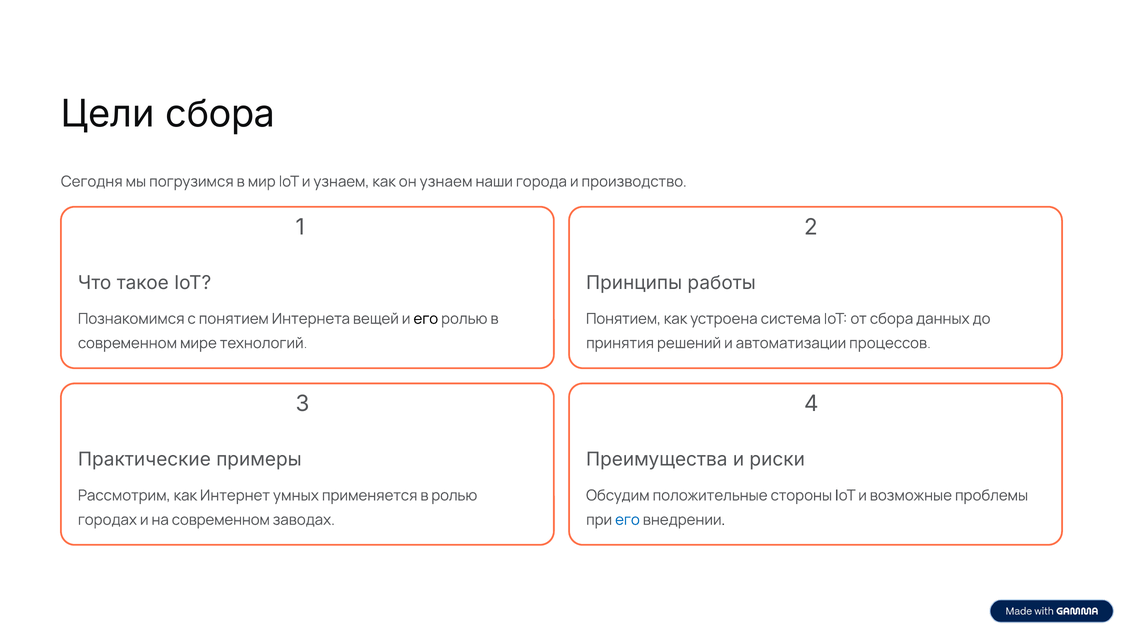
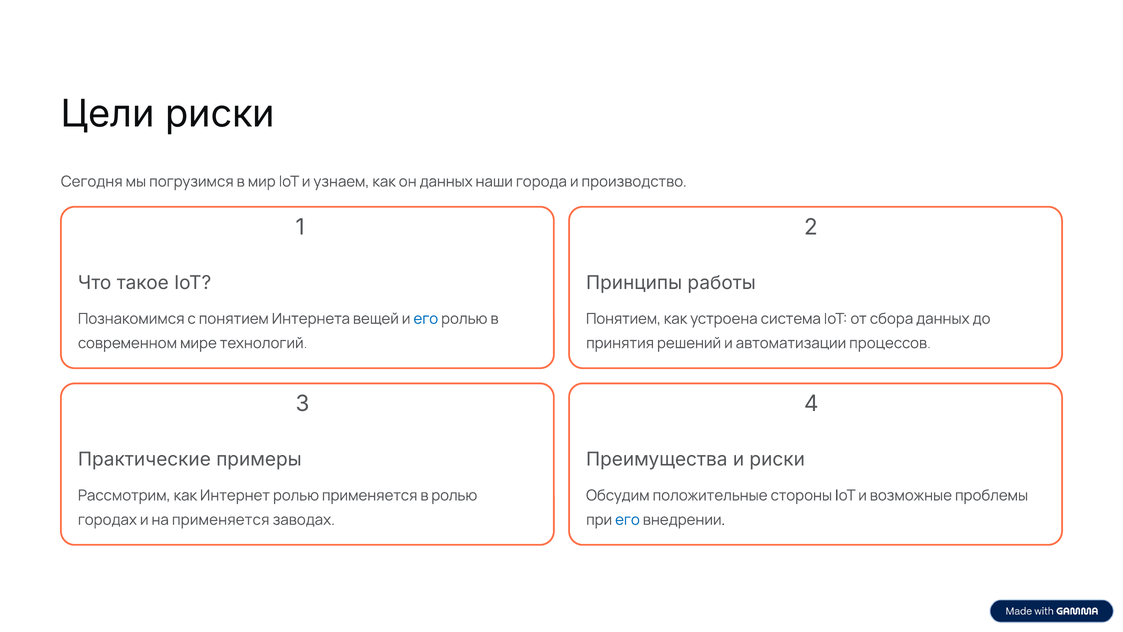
Цели сбора: сбора -> риски
он узнаем: узнаем -> данных
его at (426, 319) colour: black -> blue
Интернет умных: умных -> ролью
на современном: современном -> применяется
